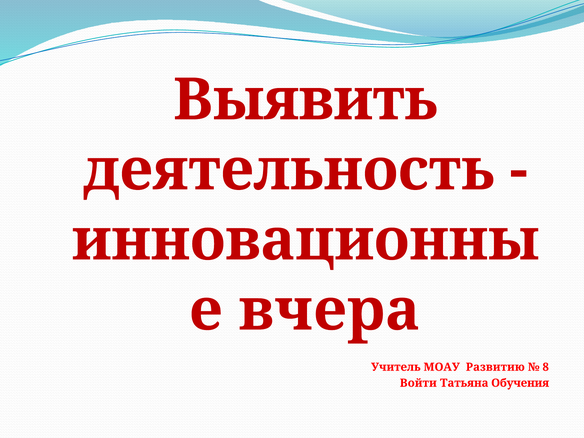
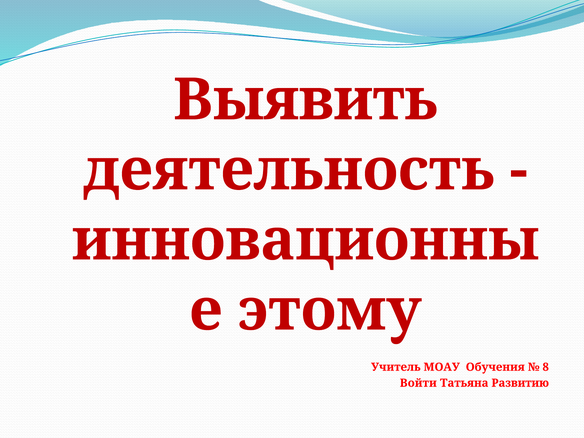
вчера: вчера -> этому
Развитию: Развитию -> Обучения
Обучения: Обучения -> Развитию
